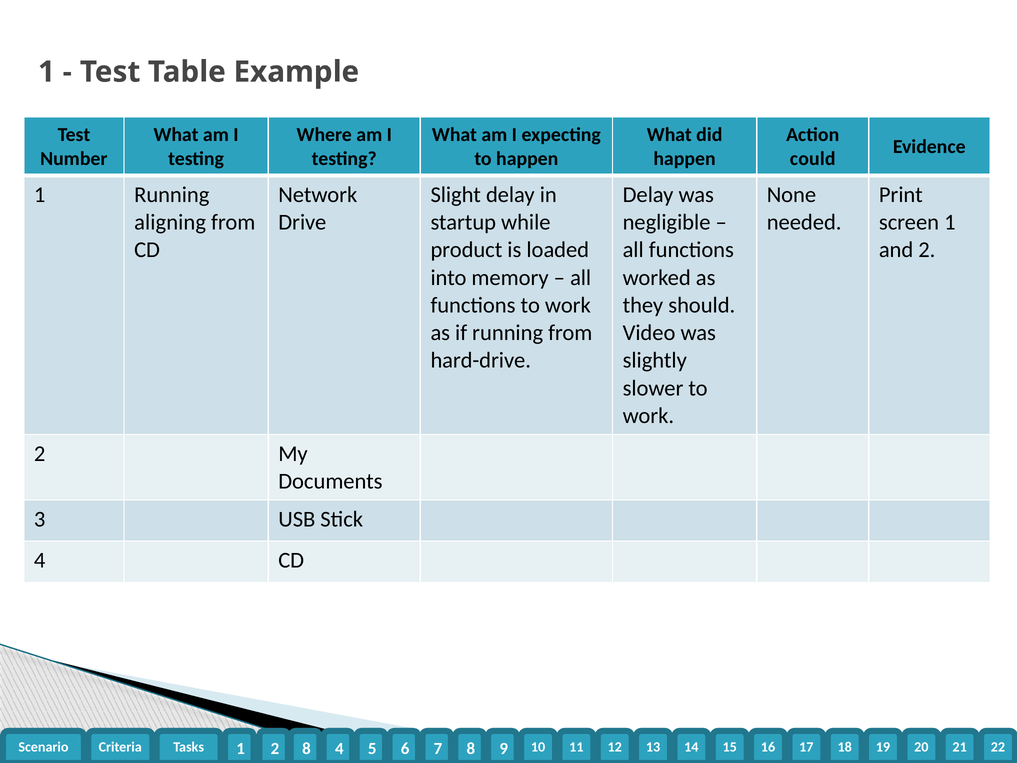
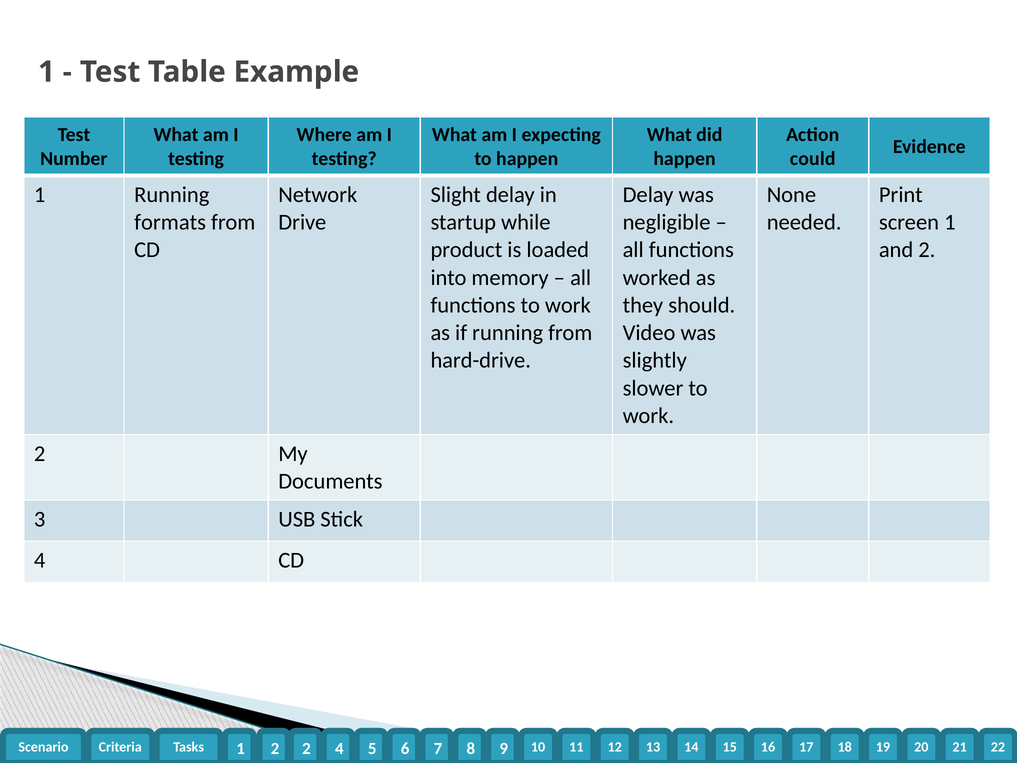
aligning: aligning -> formats
1 8: 8 -> 2
